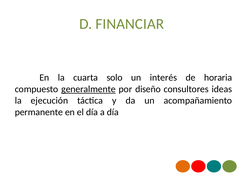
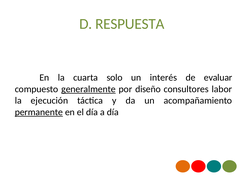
FINANCIAR: FINANCIAR -> RESPUESTA
horaria: horaria -> evaluar
ideas: ideas -> labor
permanente underline: none -> present
